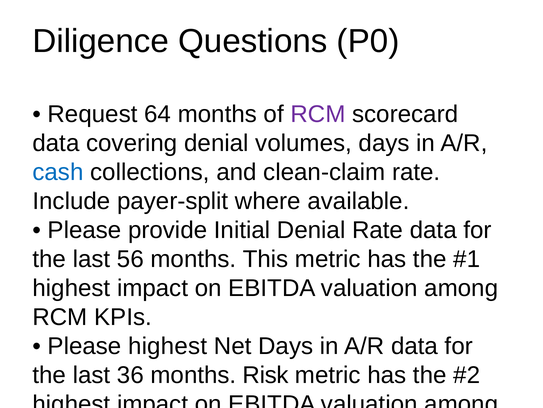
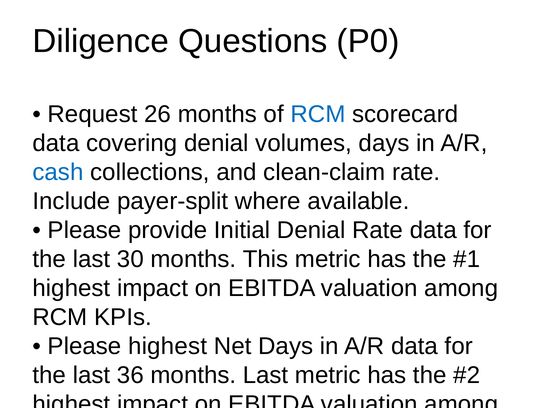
64: 64 -> 26
RCM at (318, 114) colour: purple -> blue
56: 56 -> 30
months Risk: Risk -> Last
